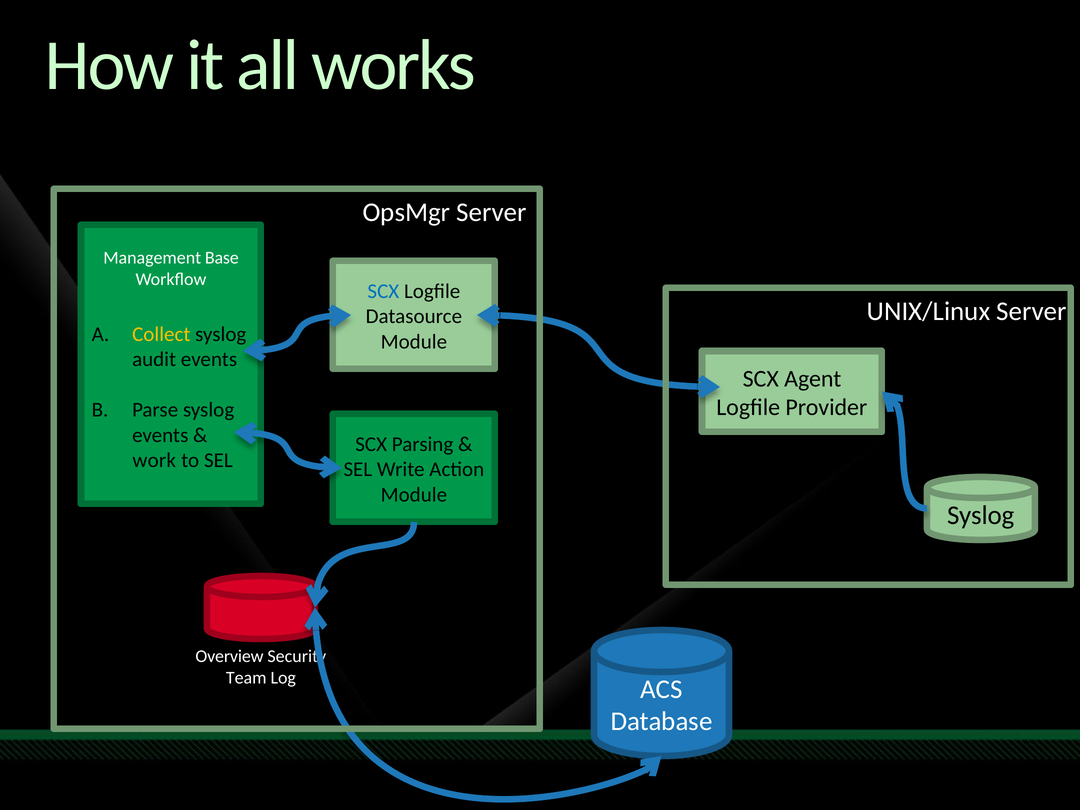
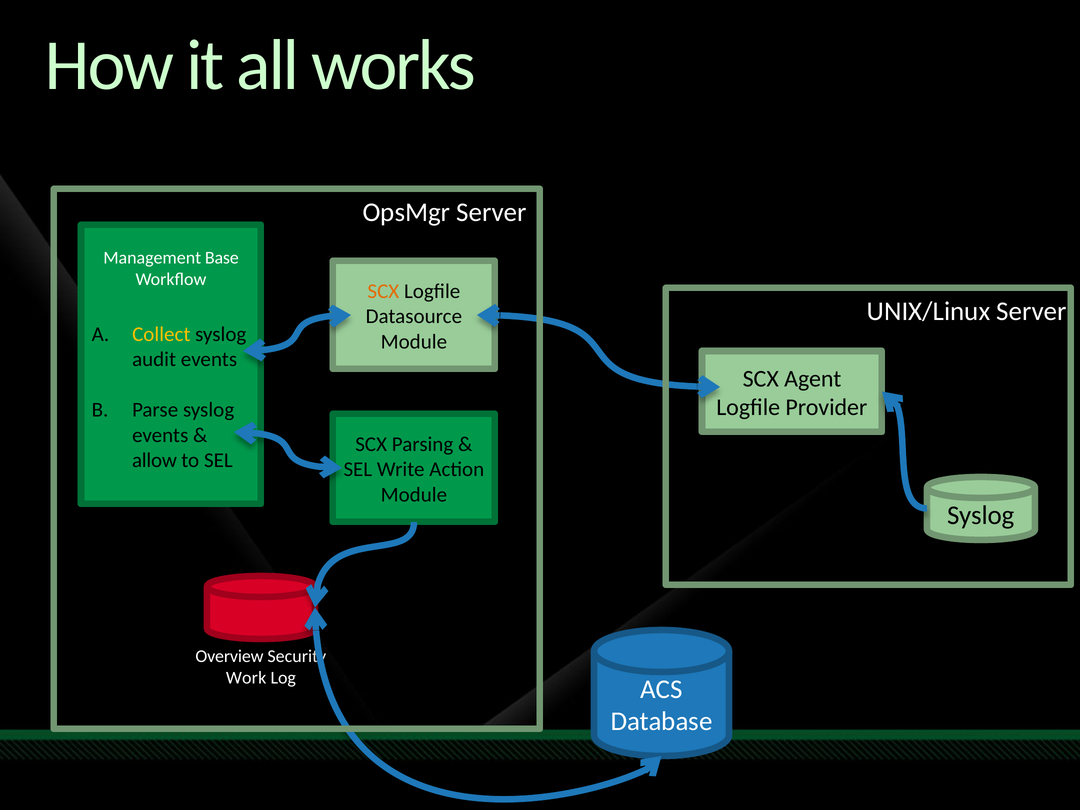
SCX at (383, 291) colour: blue -> orange
work: work -> allow
Team: Team -> Work
